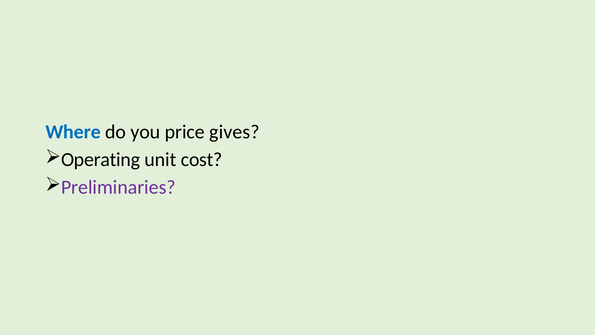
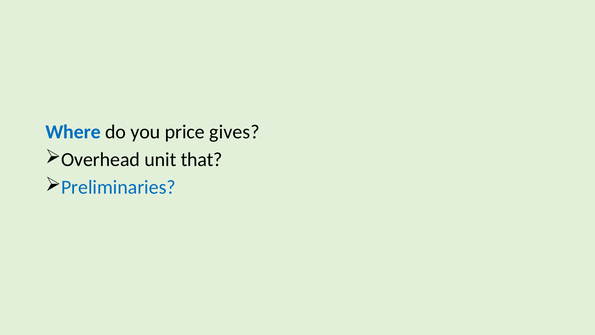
Operating: Operating -> Overhead
cost: cost -> that
Preliminaries colour: purple -> blue
